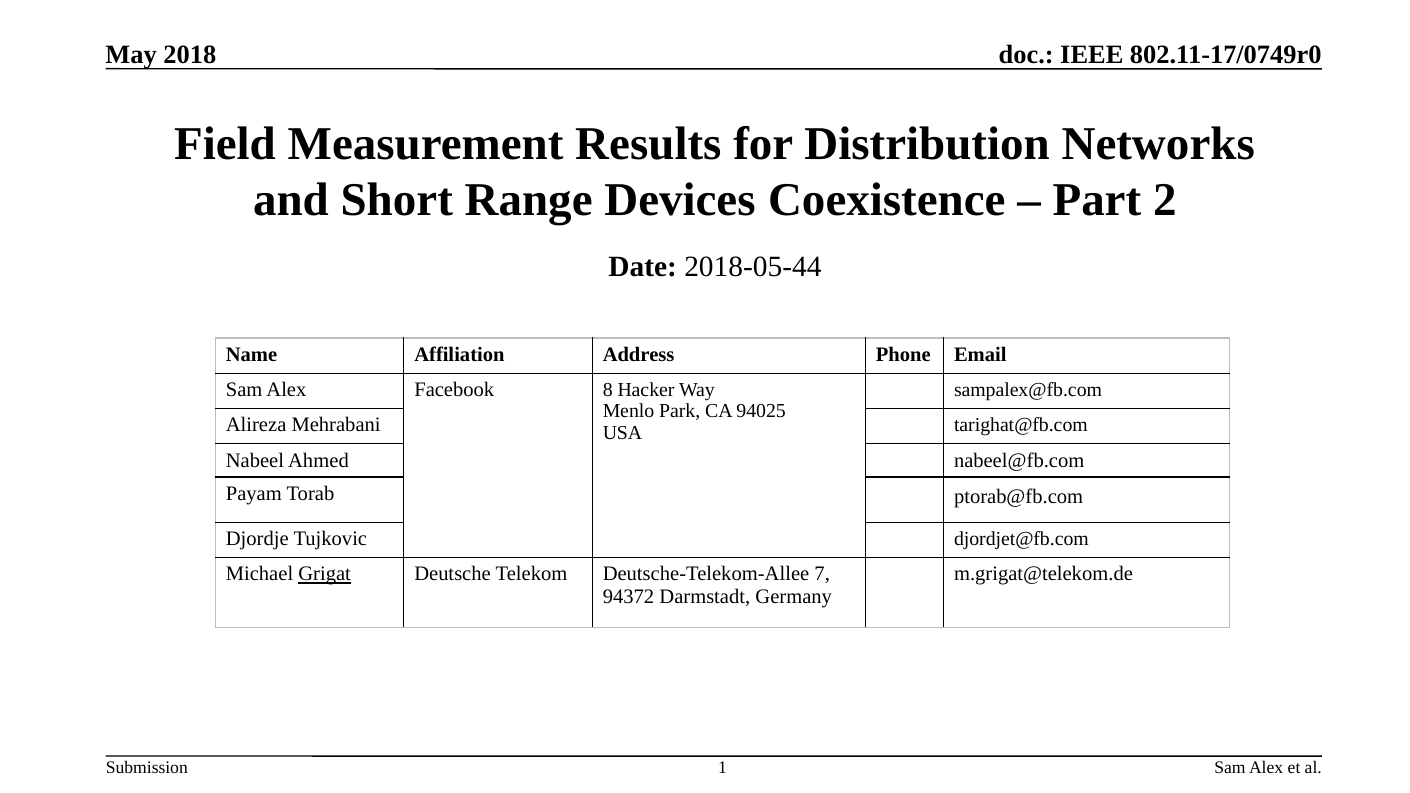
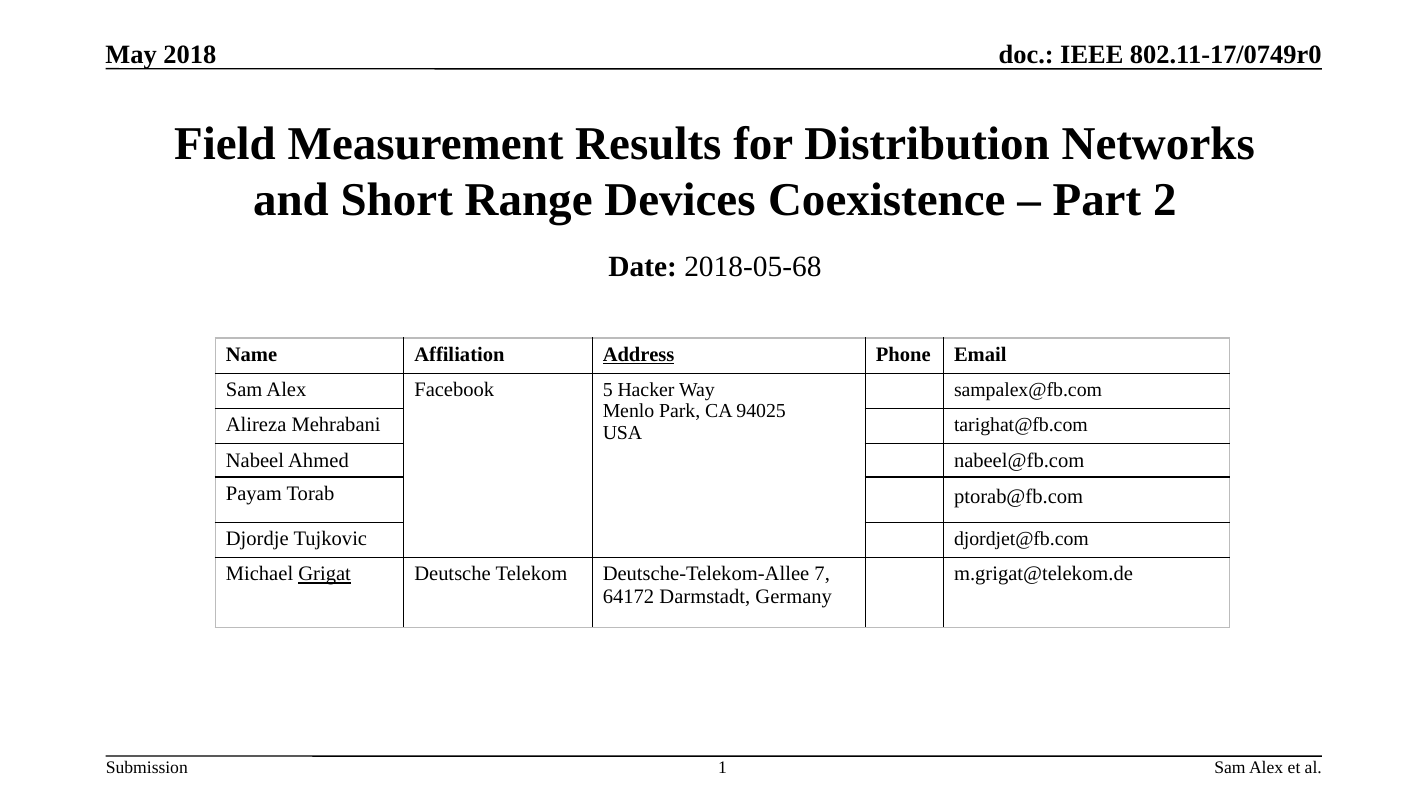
2018-05-44: 2018-05-44 -> 2018-05-68
Address underline: none -> present
8: 8 -> 5
94372: 94372 -> 64172
